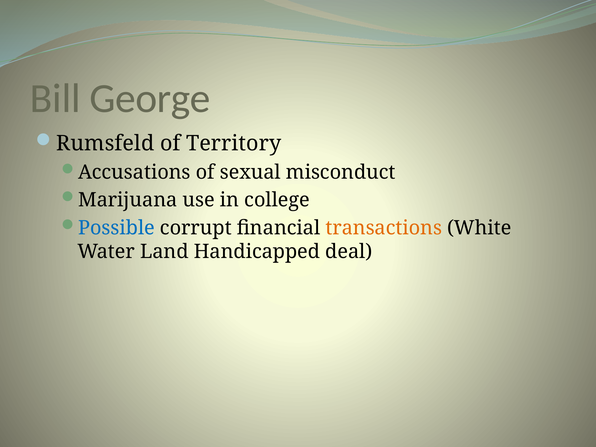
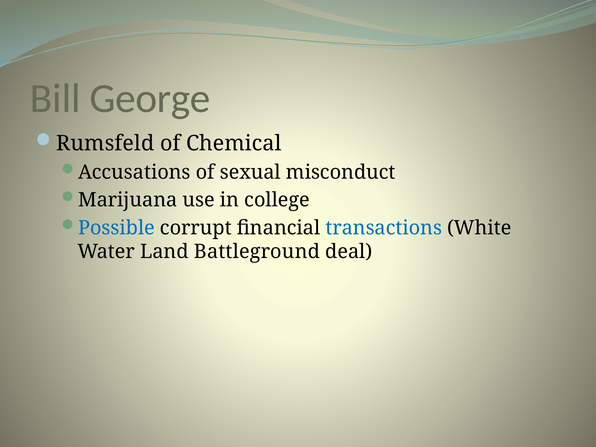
Territory: Territory -> Chemical
transactions colour: orange -> blue
Handicapped: Handicapped -> Battleground
